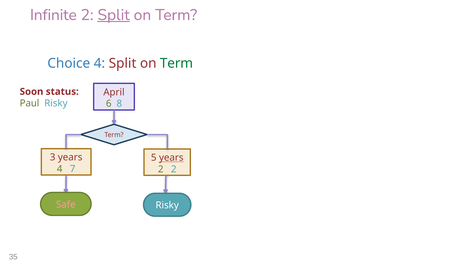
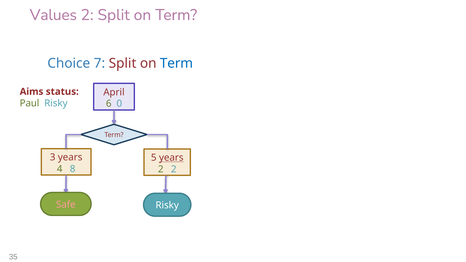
Infinite: Infinite -> Values
Split at (114, 15) underline: present -> none
Choice 4: 4 -> 7
Term at (176, 63) colour: green -> blue
Soon: Soon -> Aims
8: 8 -> 0
7: 7 -> 8
